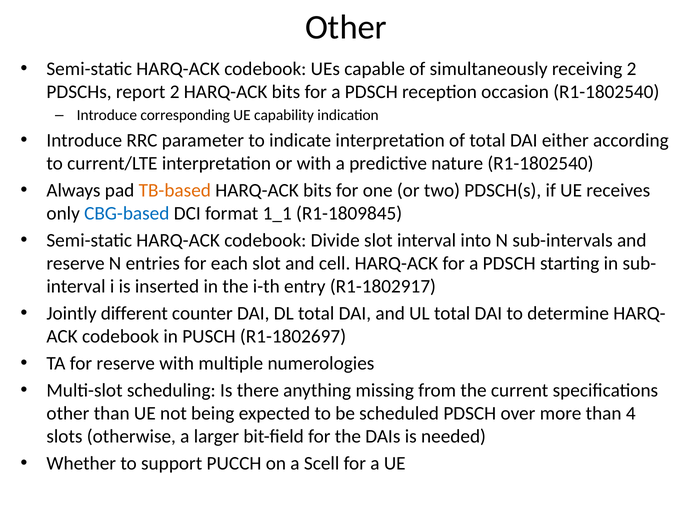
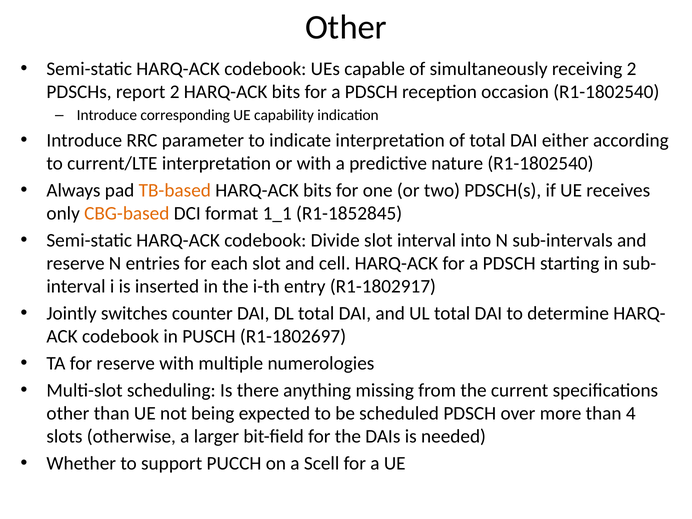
CBG-based colour: blue -> orange
R1-1809845: R1-1809845 -> R1-1852845
different: different -> switches
